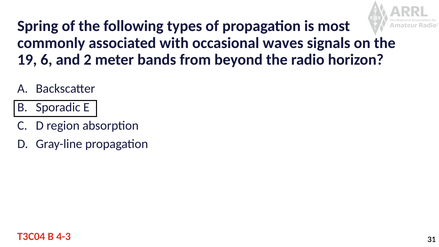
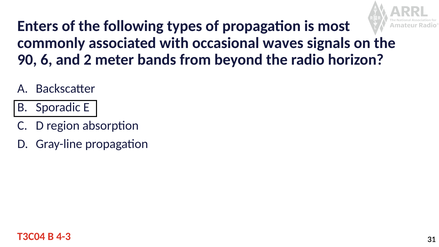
Spring: Spring -> Enters
19: 19 -> 90
